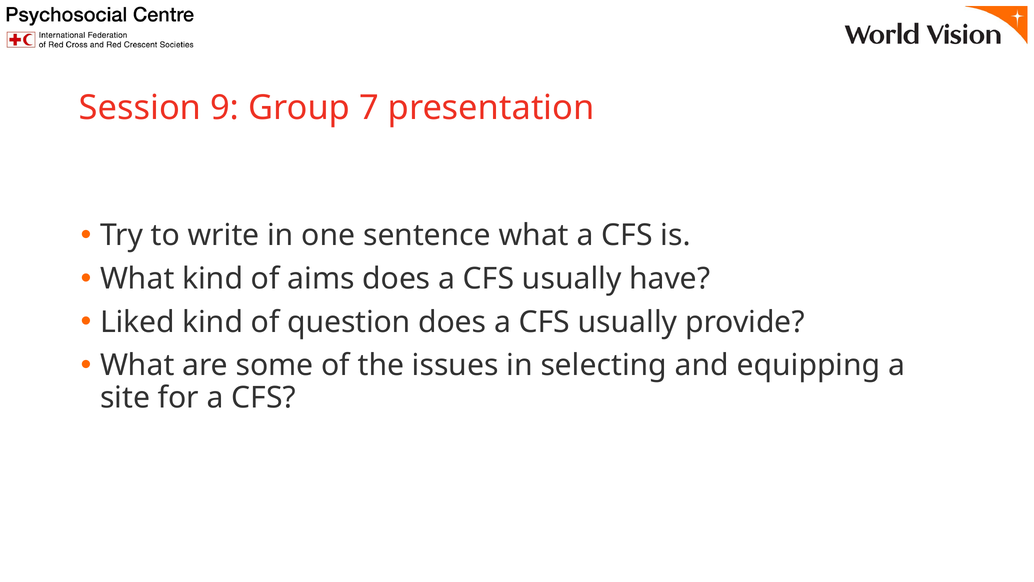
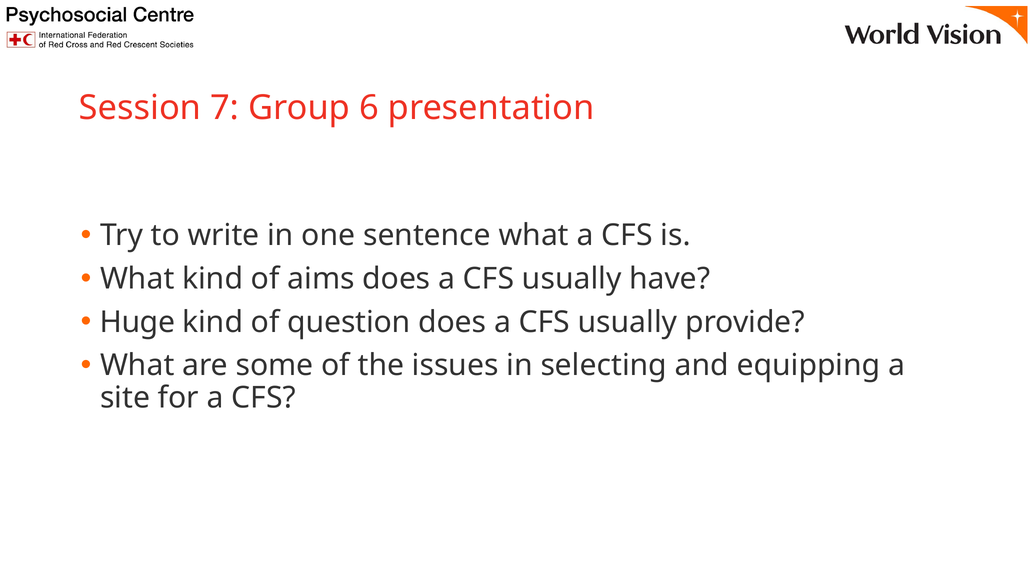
9: 9 -> 7
7: 7 -> 6
Liked: Liked -> Huge
